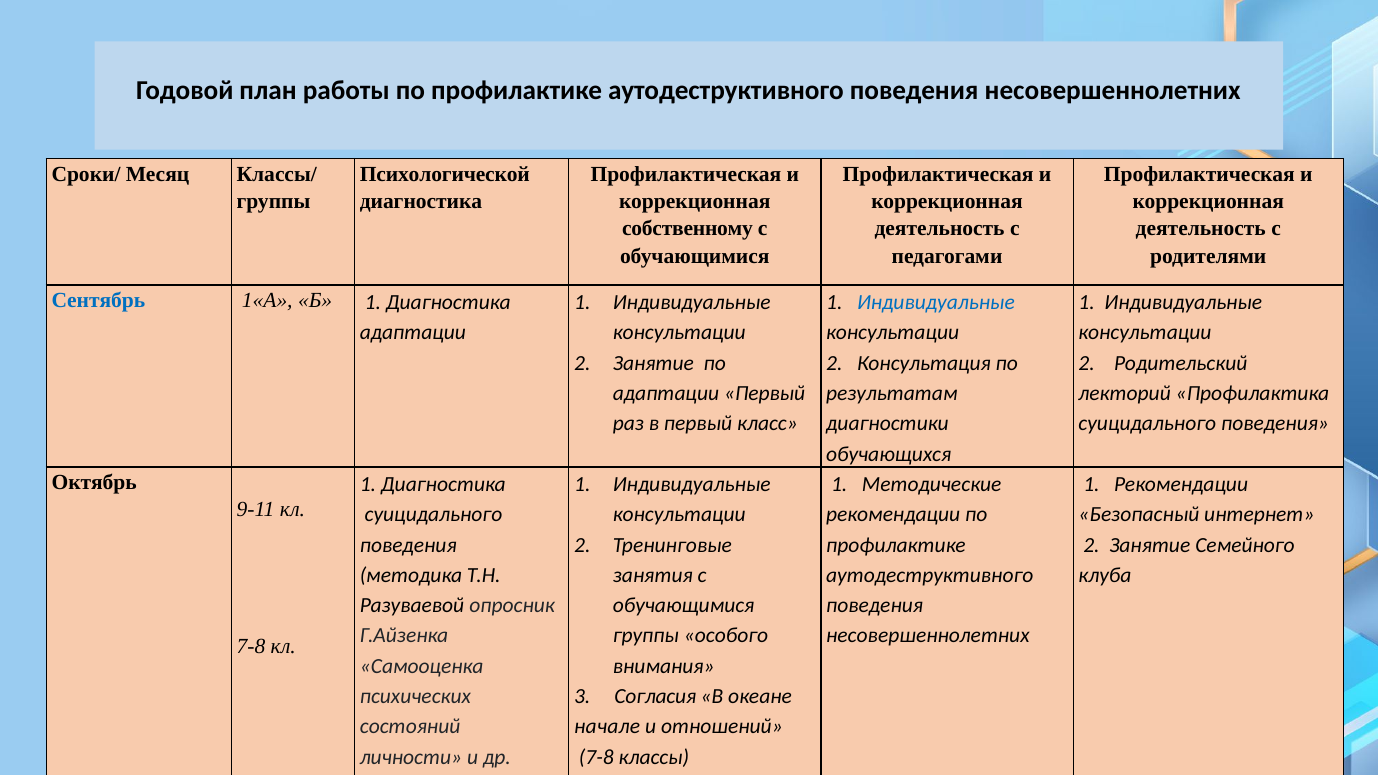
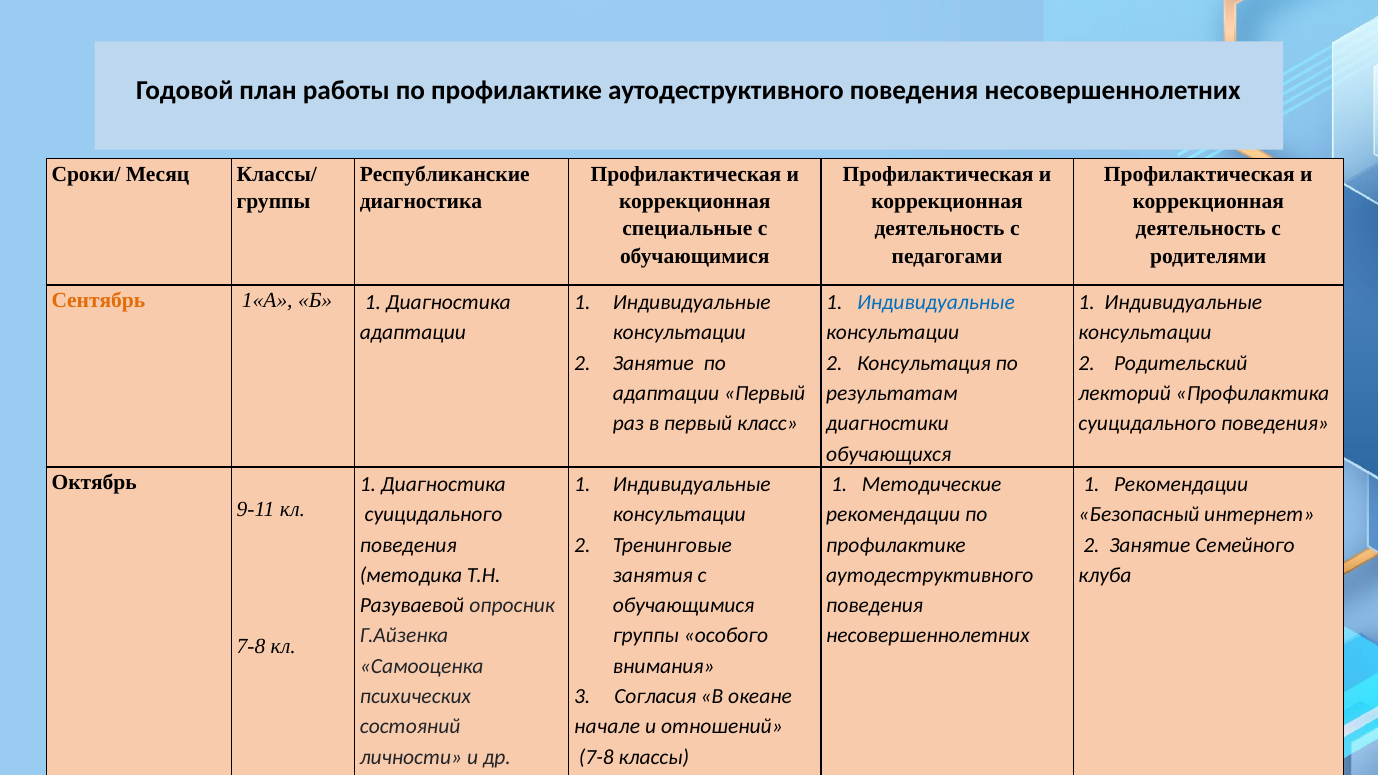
Психологической: Психологической -> Республиканские
собственному: собственному -> специальные
Сентябрь colour: blue -> orange
